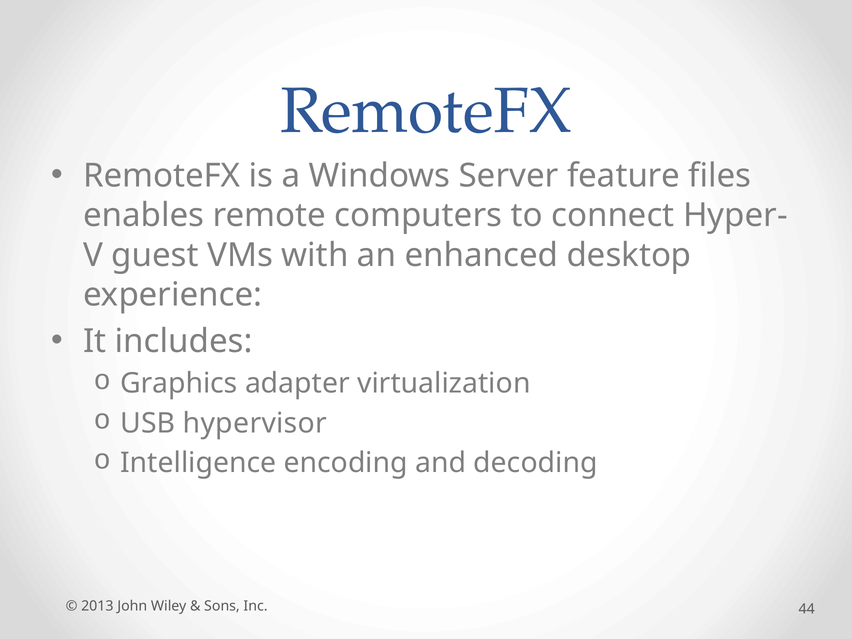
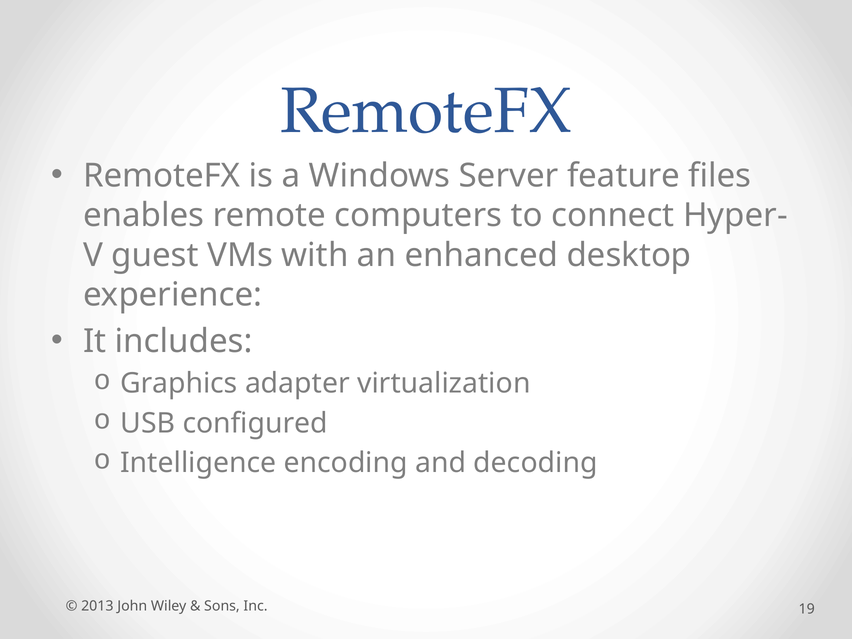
hypervisor: hypervisor -> configured
44: 44 -> 19
